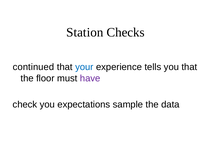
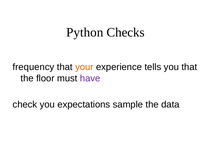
Station: Station -> Python
continued: continued -> frequency
your colour: blue -> orange
